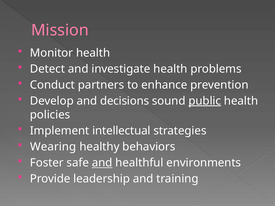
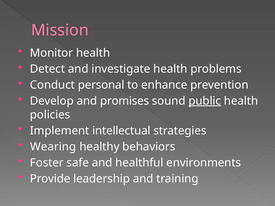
partners: partners -> personal
decisions: decisions -> promises
and at (102, 163) underline: present -> none
